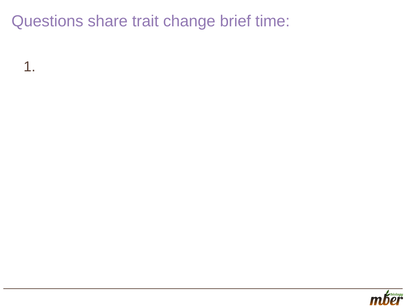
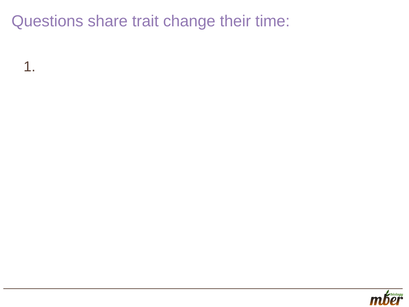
brief: brief -> their
